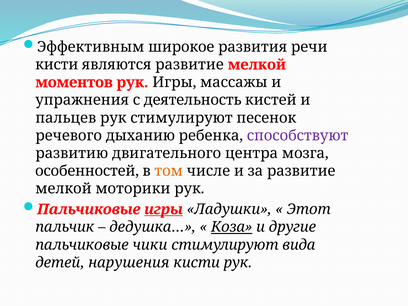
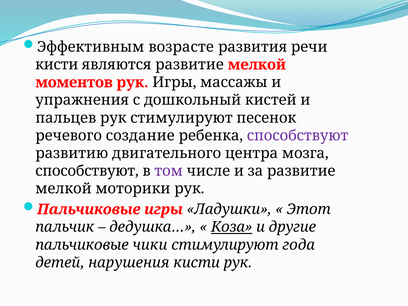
широкое: широкое -> возрасте
деятельность: деятельность -> дошкольный
дыханию: дыханию -> создание
особенностей at (87, 171): особенностей -> способствуют
том colour: orange -> purple
игры at (163, 209) underline: present -> none
вида: вида -> года
